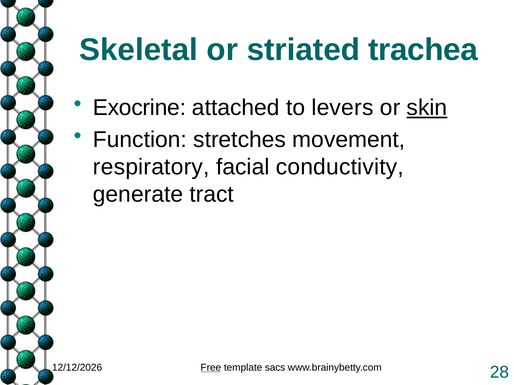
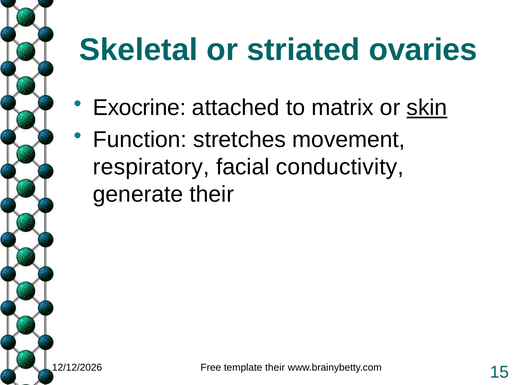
trachea: trachea -> ovaries
levers: levers -> matrix
generate tract: tract -> their
Free underline: present -> none
template sacs: sacs -> their
28: 28 -> 15
